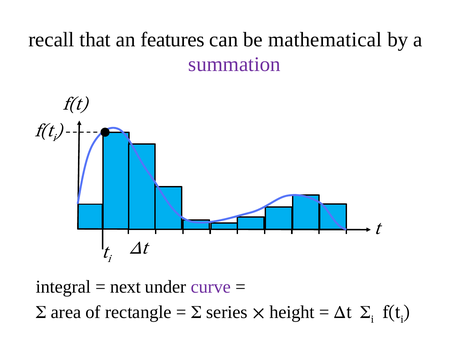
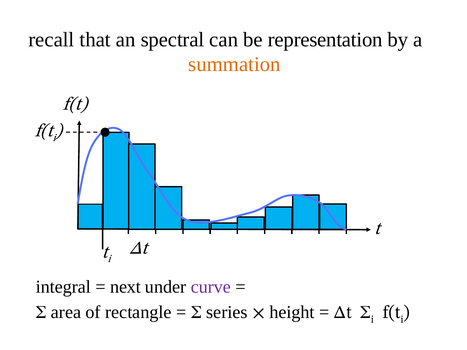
features: features -> spectral
mathematical: mathematical -> representation
summation colour: purple -> orange
